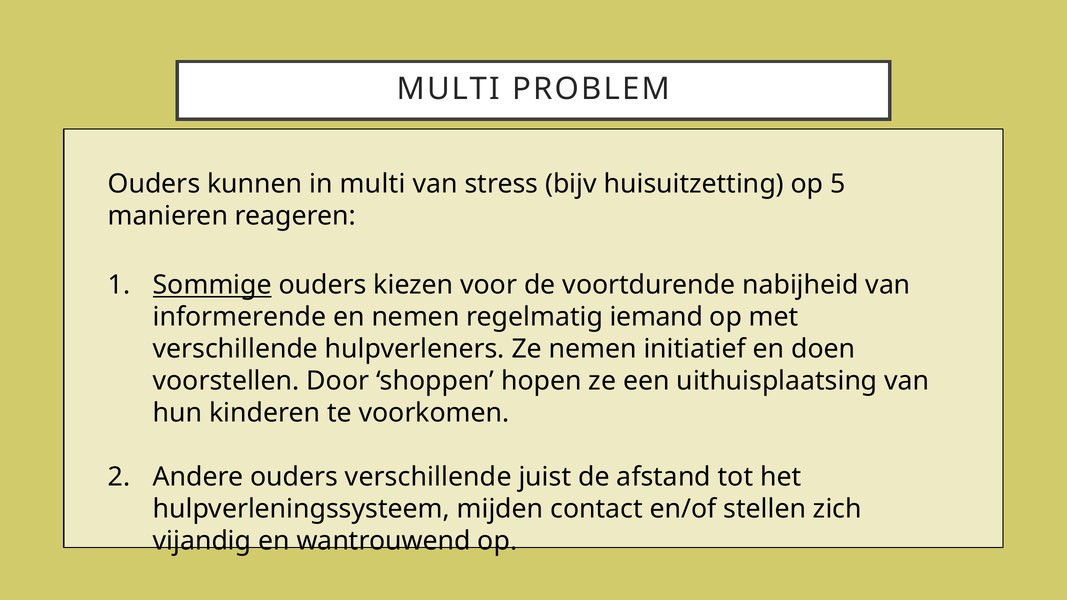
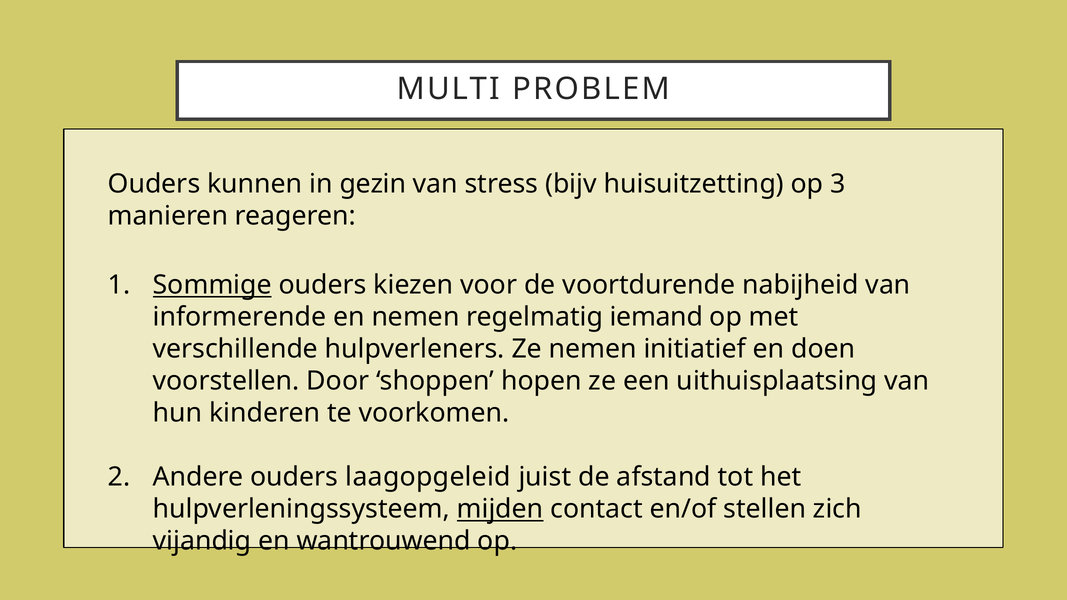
in multi: multi -> gezin
5: 5 -> 3
ouders verschillende: verschillende -> laagopgeleid
mijden underline: none -> present
